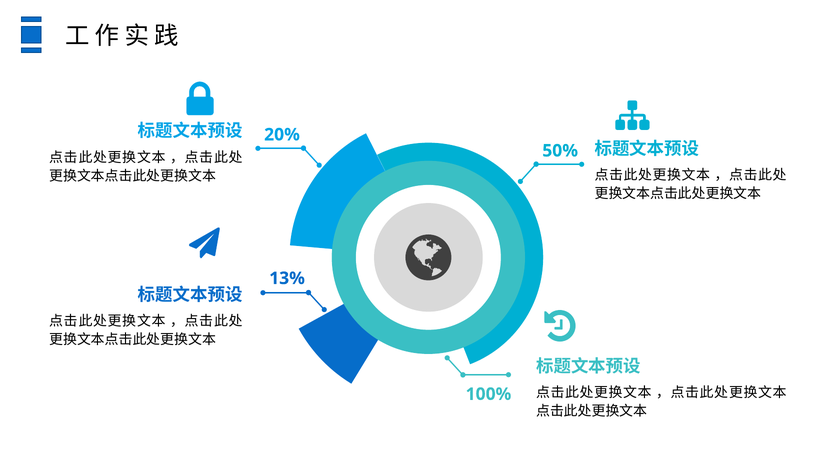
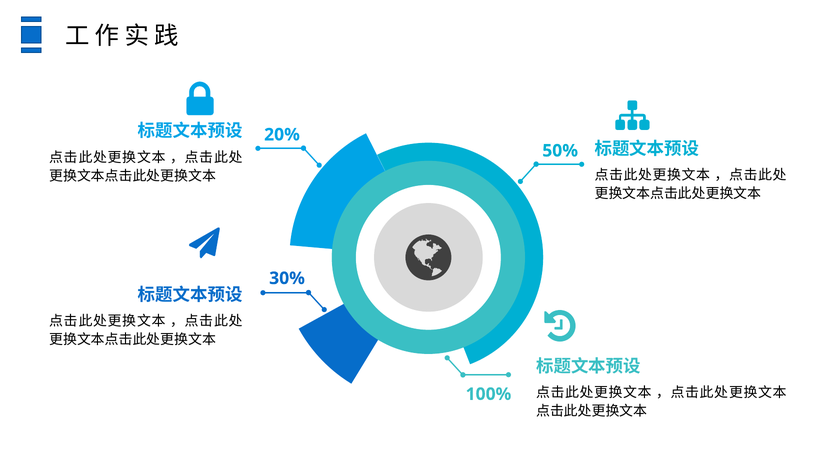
13%: 13% -> 30%
